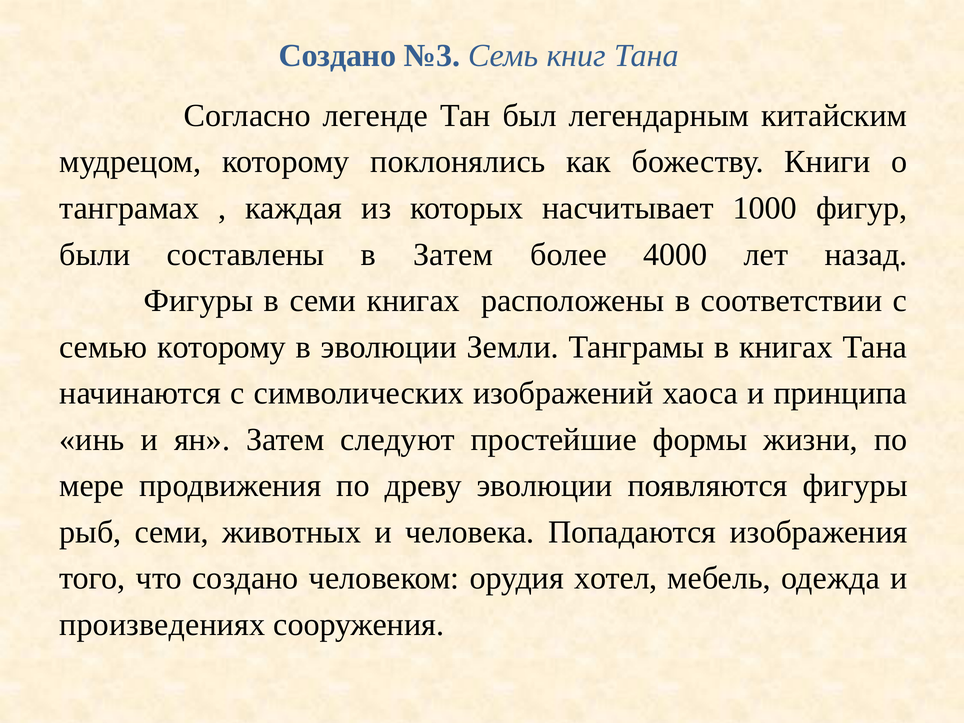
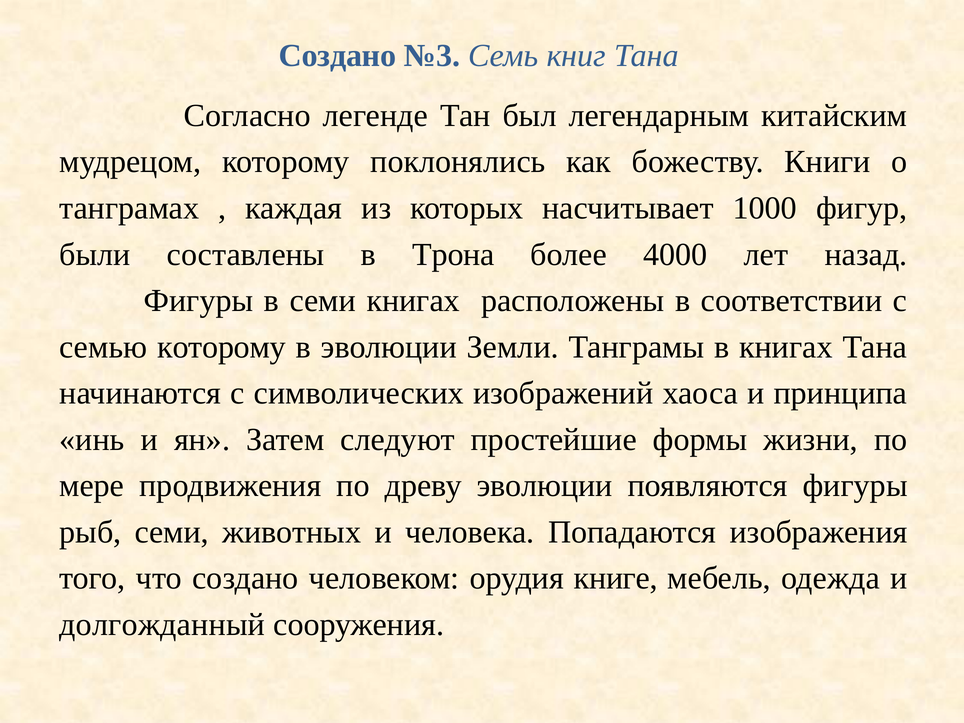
в Затем: Затем -> Трона
хотел: хотел -> книге
произведениях: произведениях -> долгожданный
